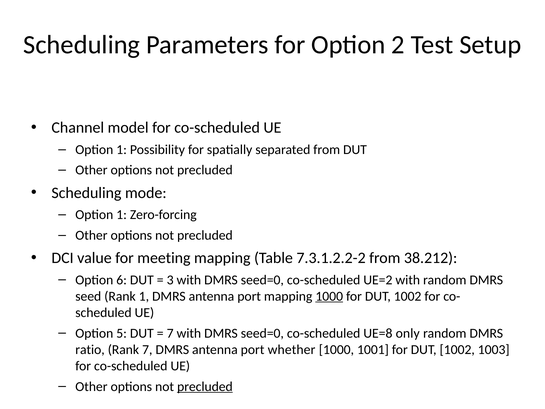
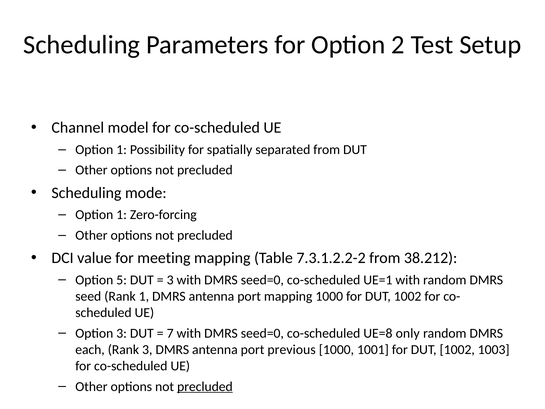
6: 6 -> 5
UE=2: UE=2 -> UE=1
1000 at (329, 296) underline: present -> none
Option 5: 5 -> 3
ratio: ratio -> each
Rank 7: 7 -> 3
whether: whether -> previous
